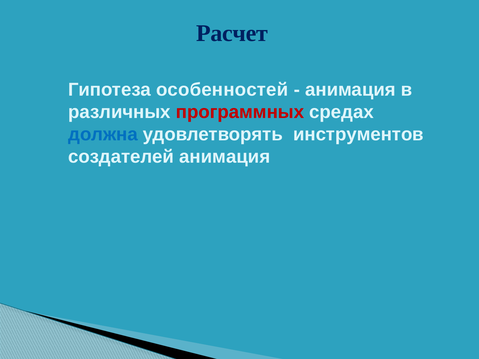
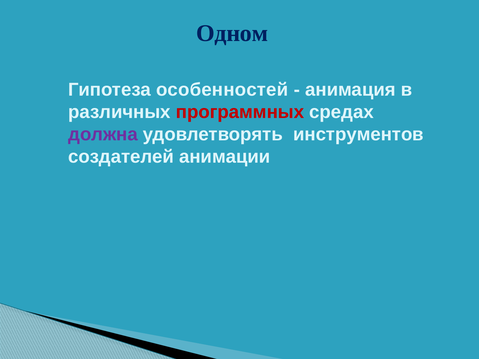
Расчет: Расчет -> Одном
должна colour: blue -> purple
создателей анимация: анимация -> анимации
